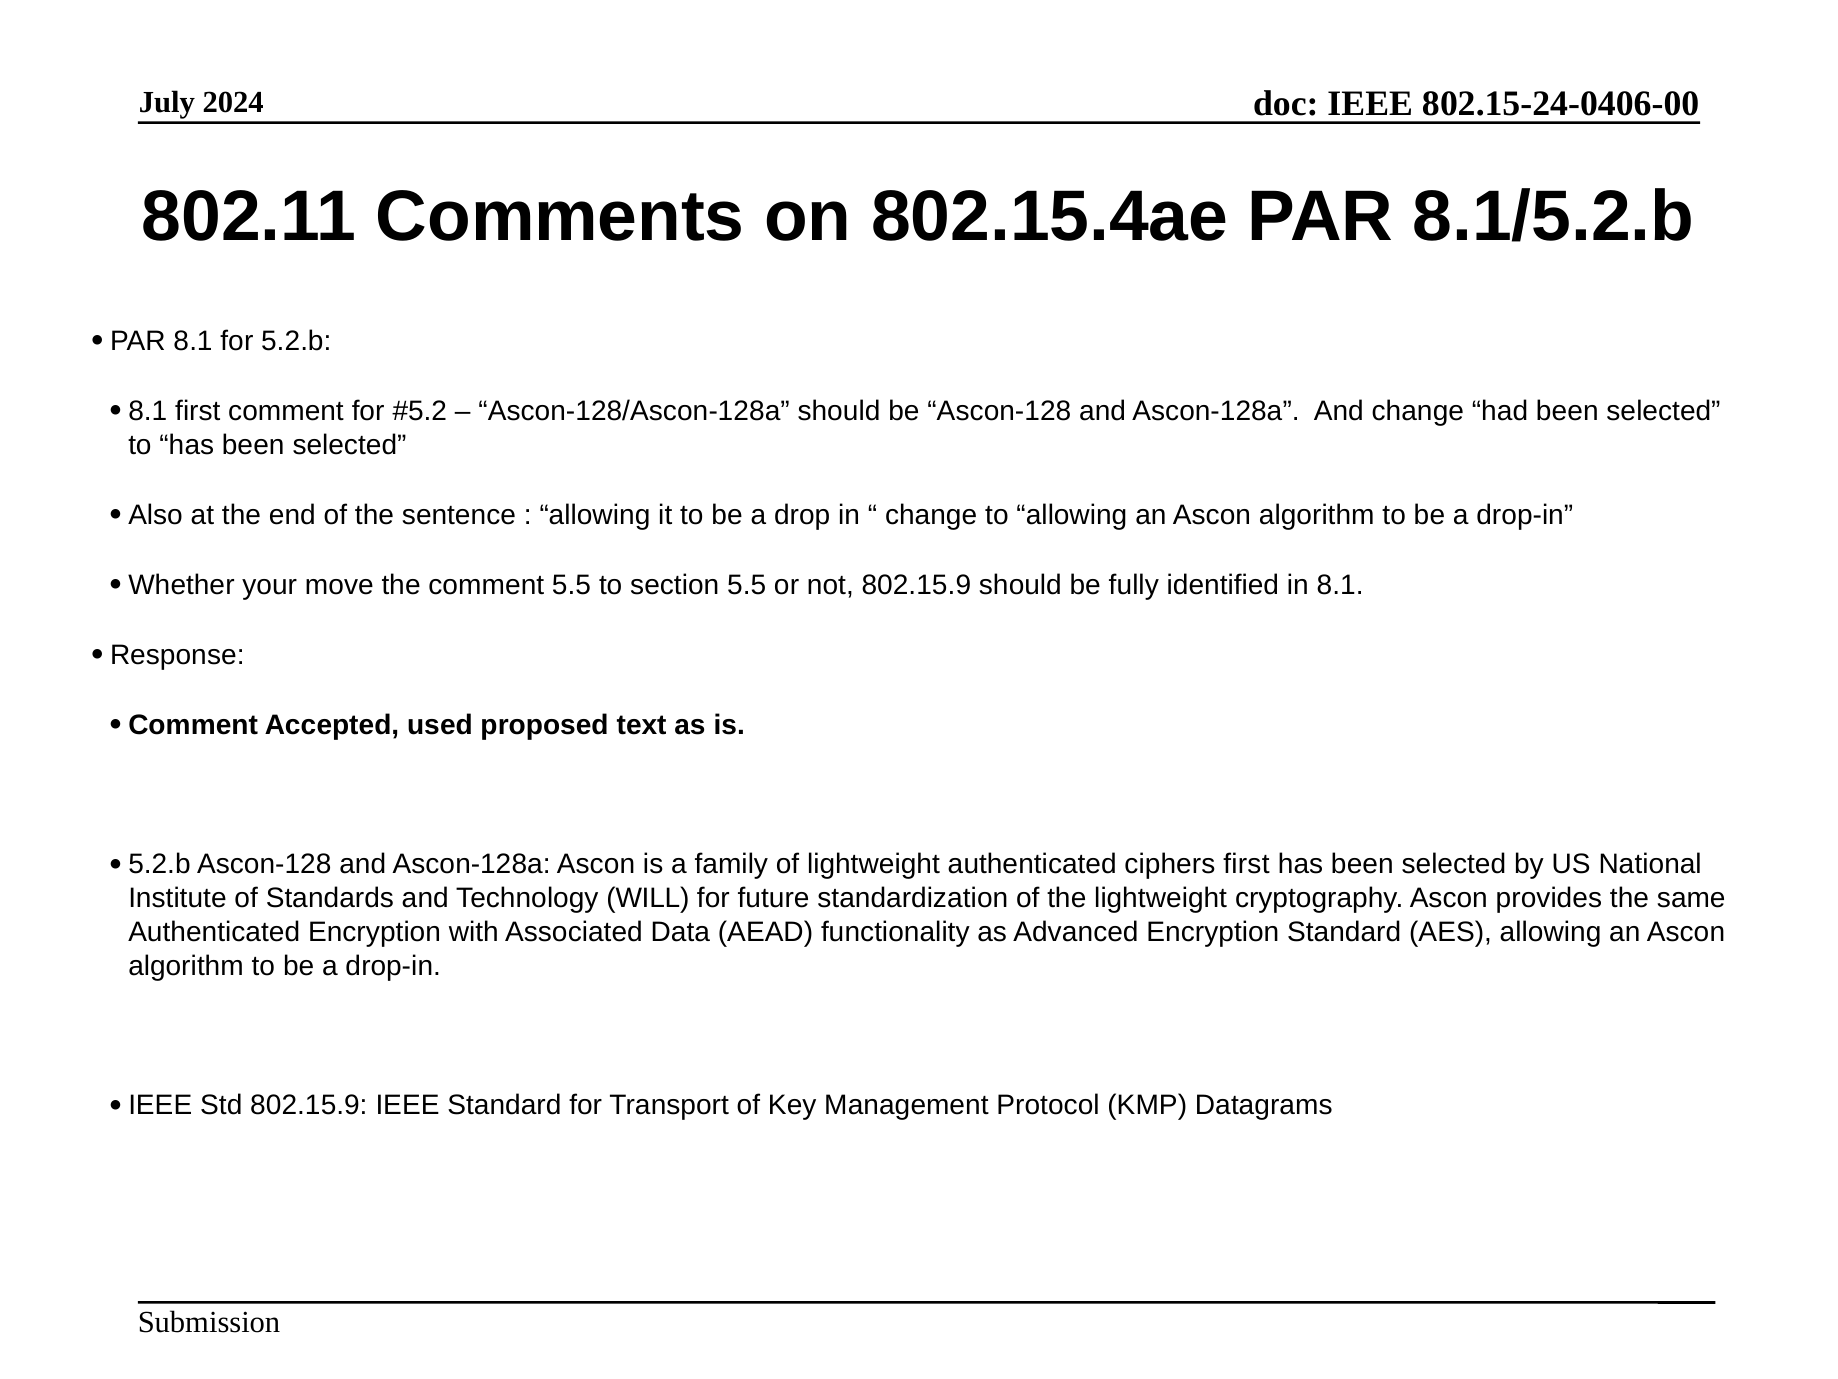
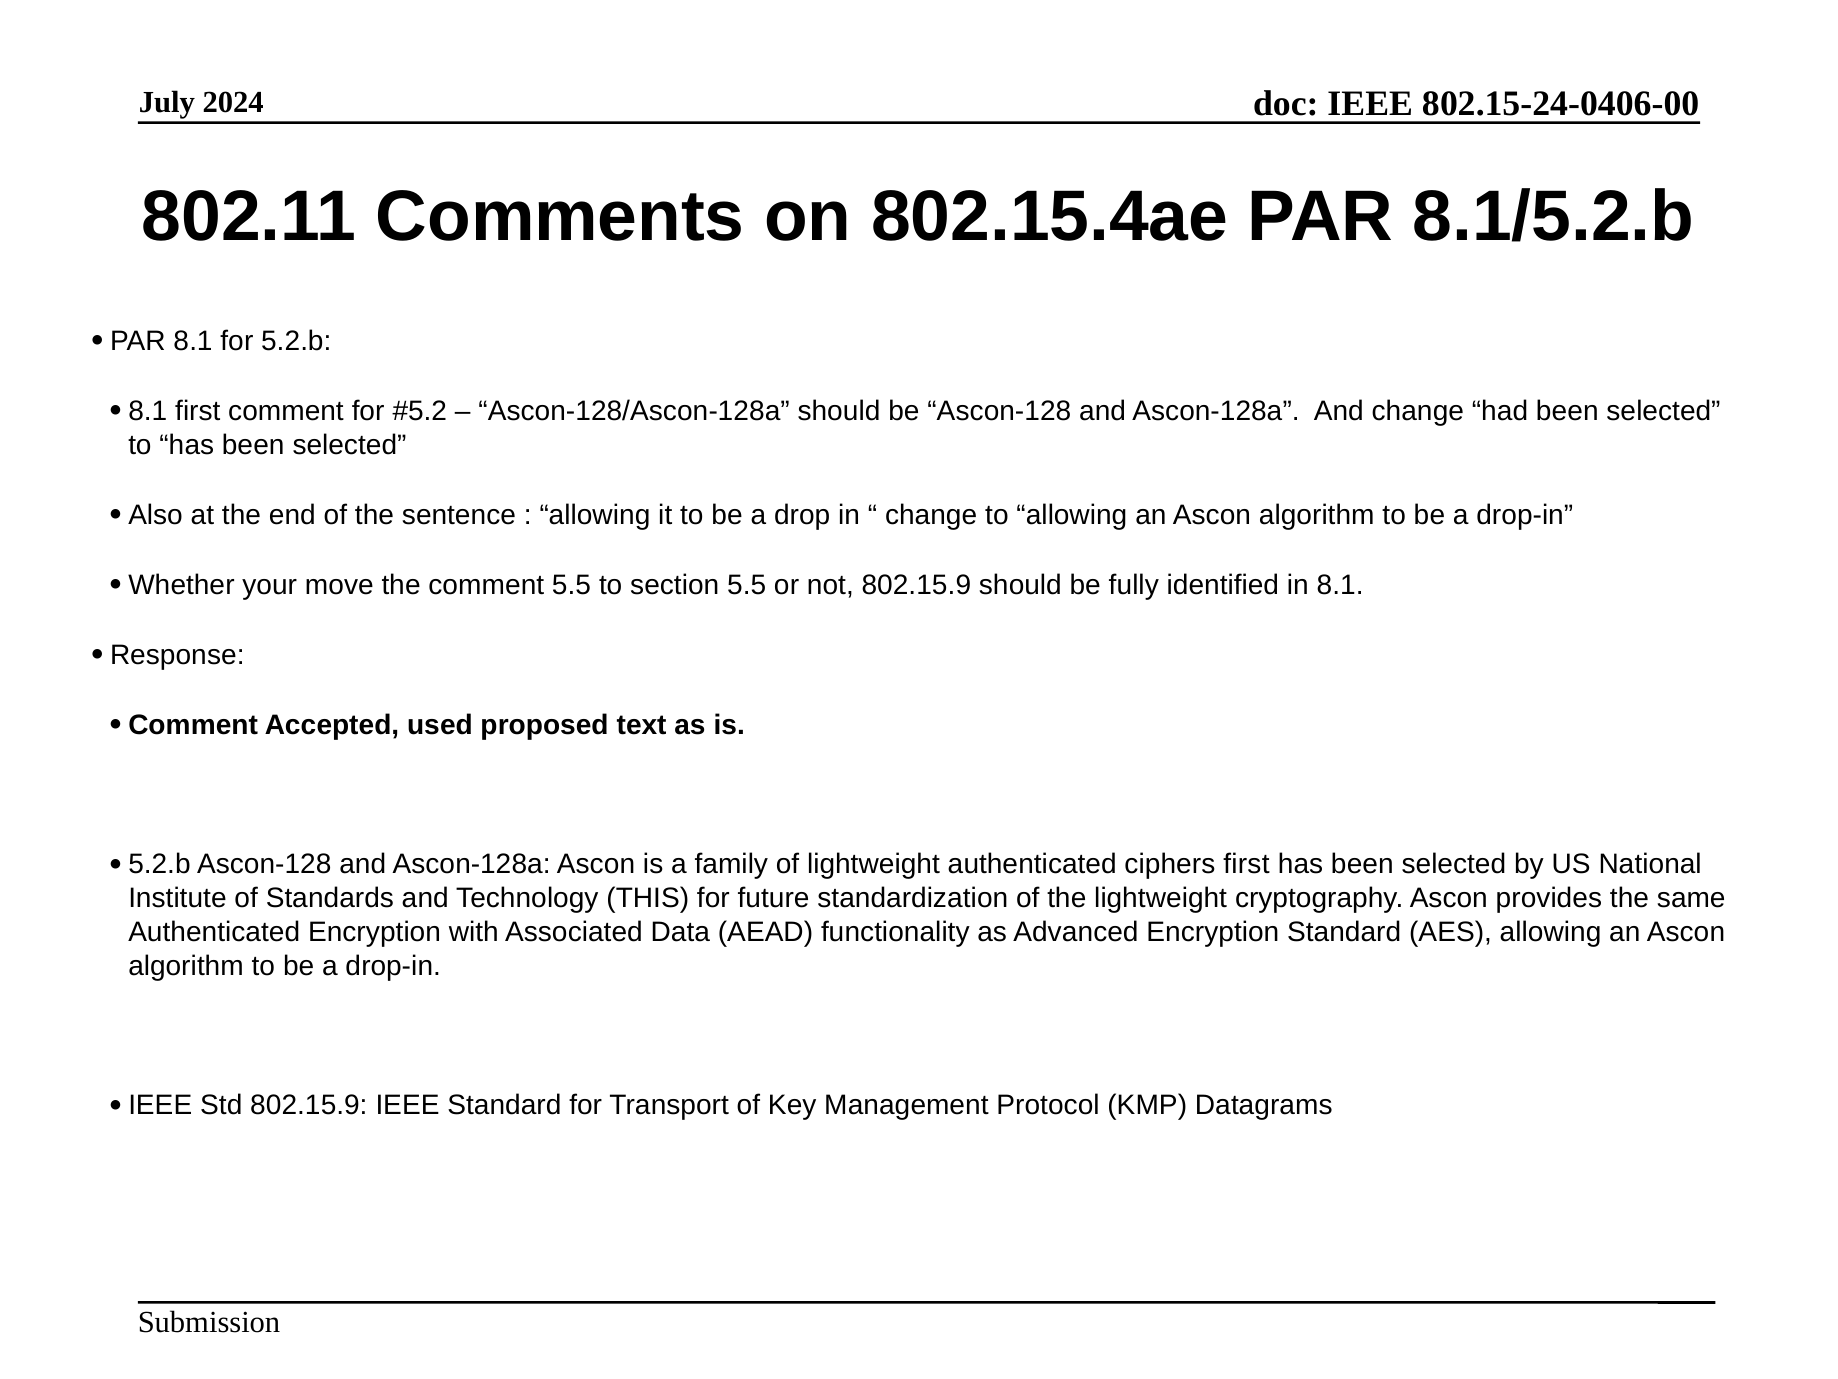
WILL: WILL -> THIS
